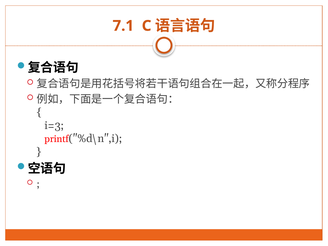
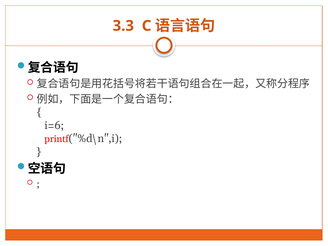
7.1: 7.1 -> 3.3
i=3: i=3 -> i=6
